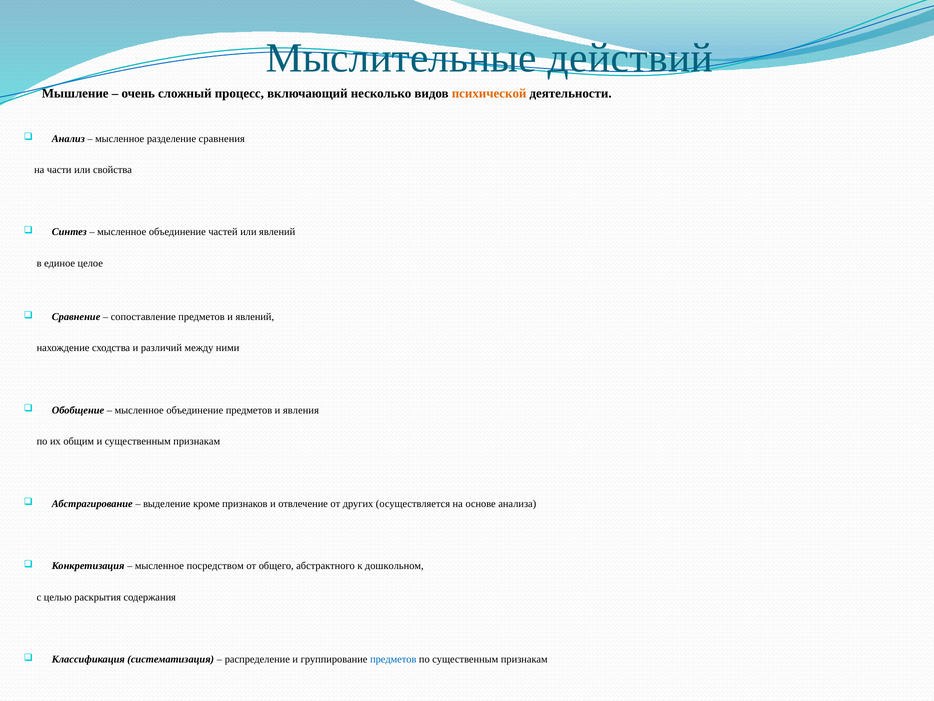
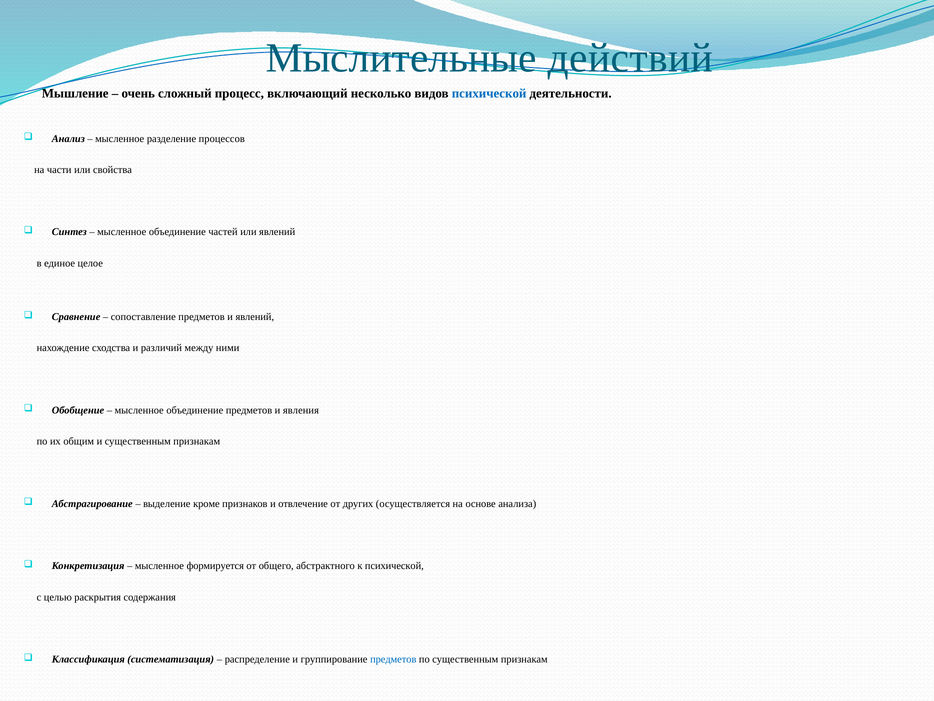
психической at (489, 94) colour: orange -> blue
сравнения: сравнения -> процессов
посредством: посредством -> формируется
к дошкольном: дошкольном -> психической
